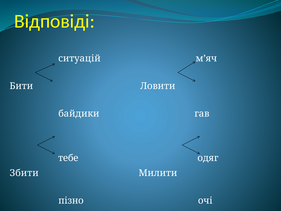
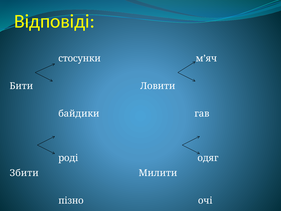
ситуацій: ситуацій -> стосунки
тебе: тебе -> роді
